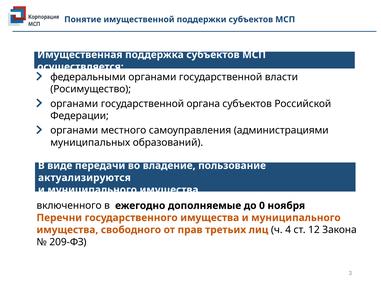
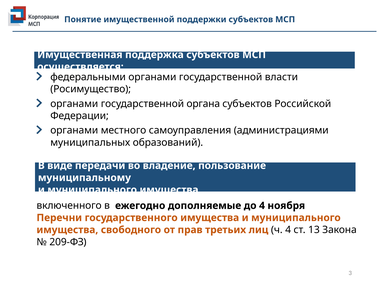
актуализируются: актуализируются -> муниципальному
до 0: 0 -> 4
12: 12 -> 13
